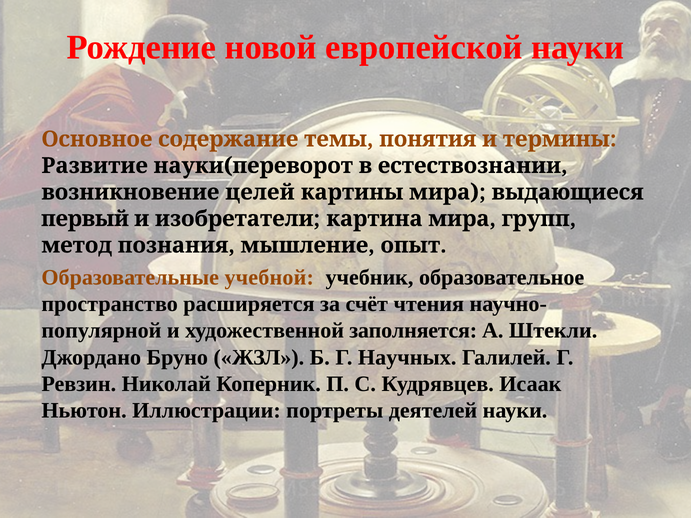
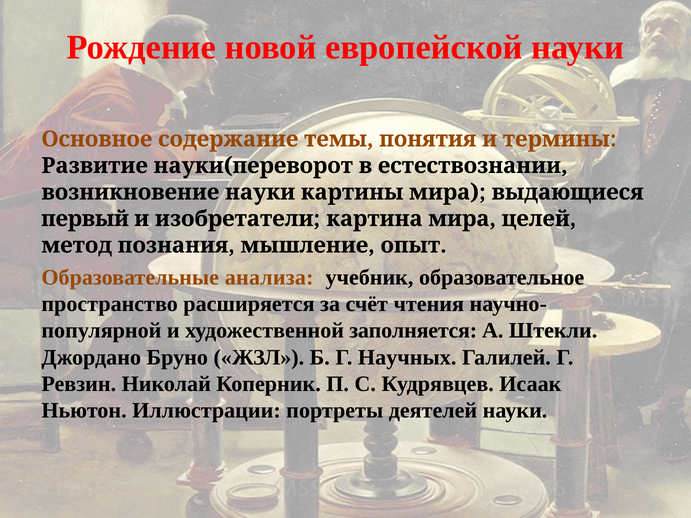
возникновение целей: целей -> науки
групп: групп -> целей
учебной: учебной -> анализа
